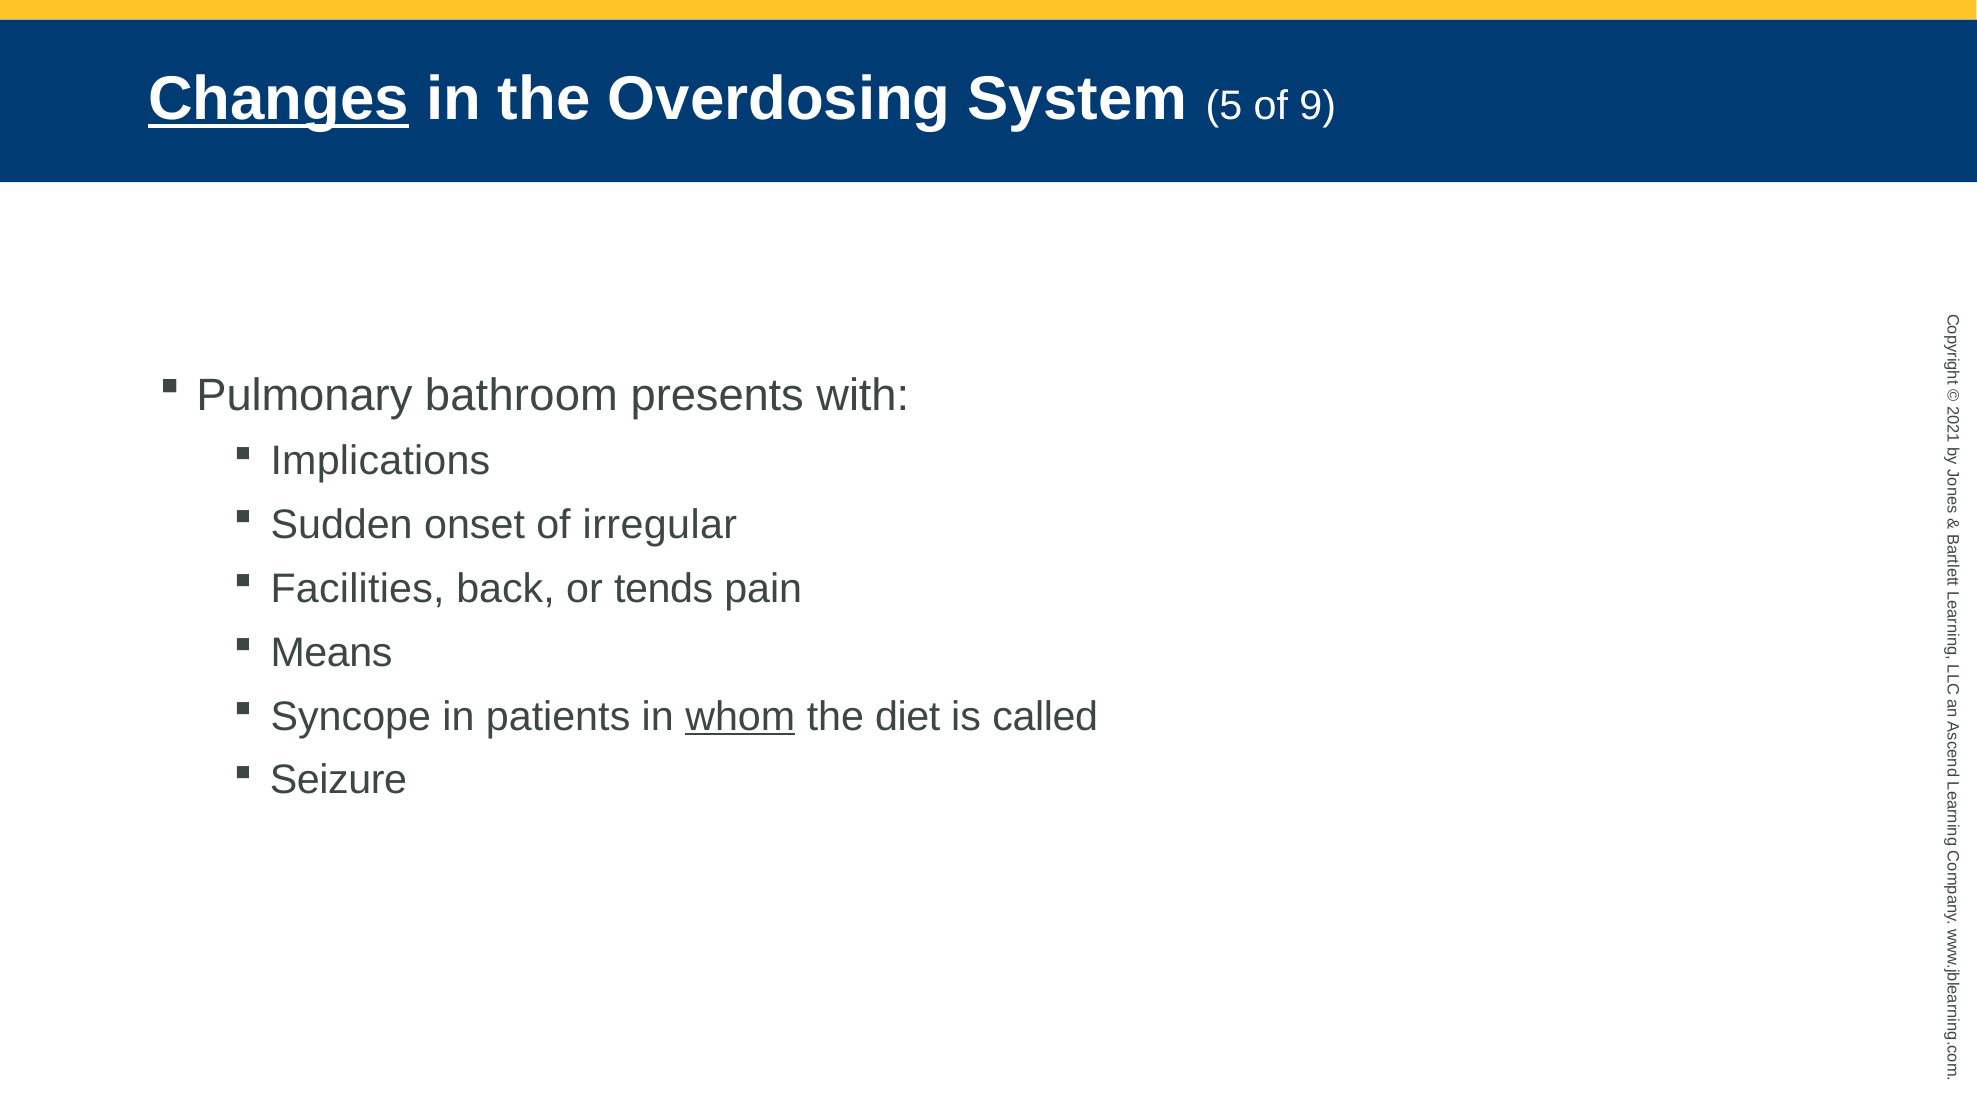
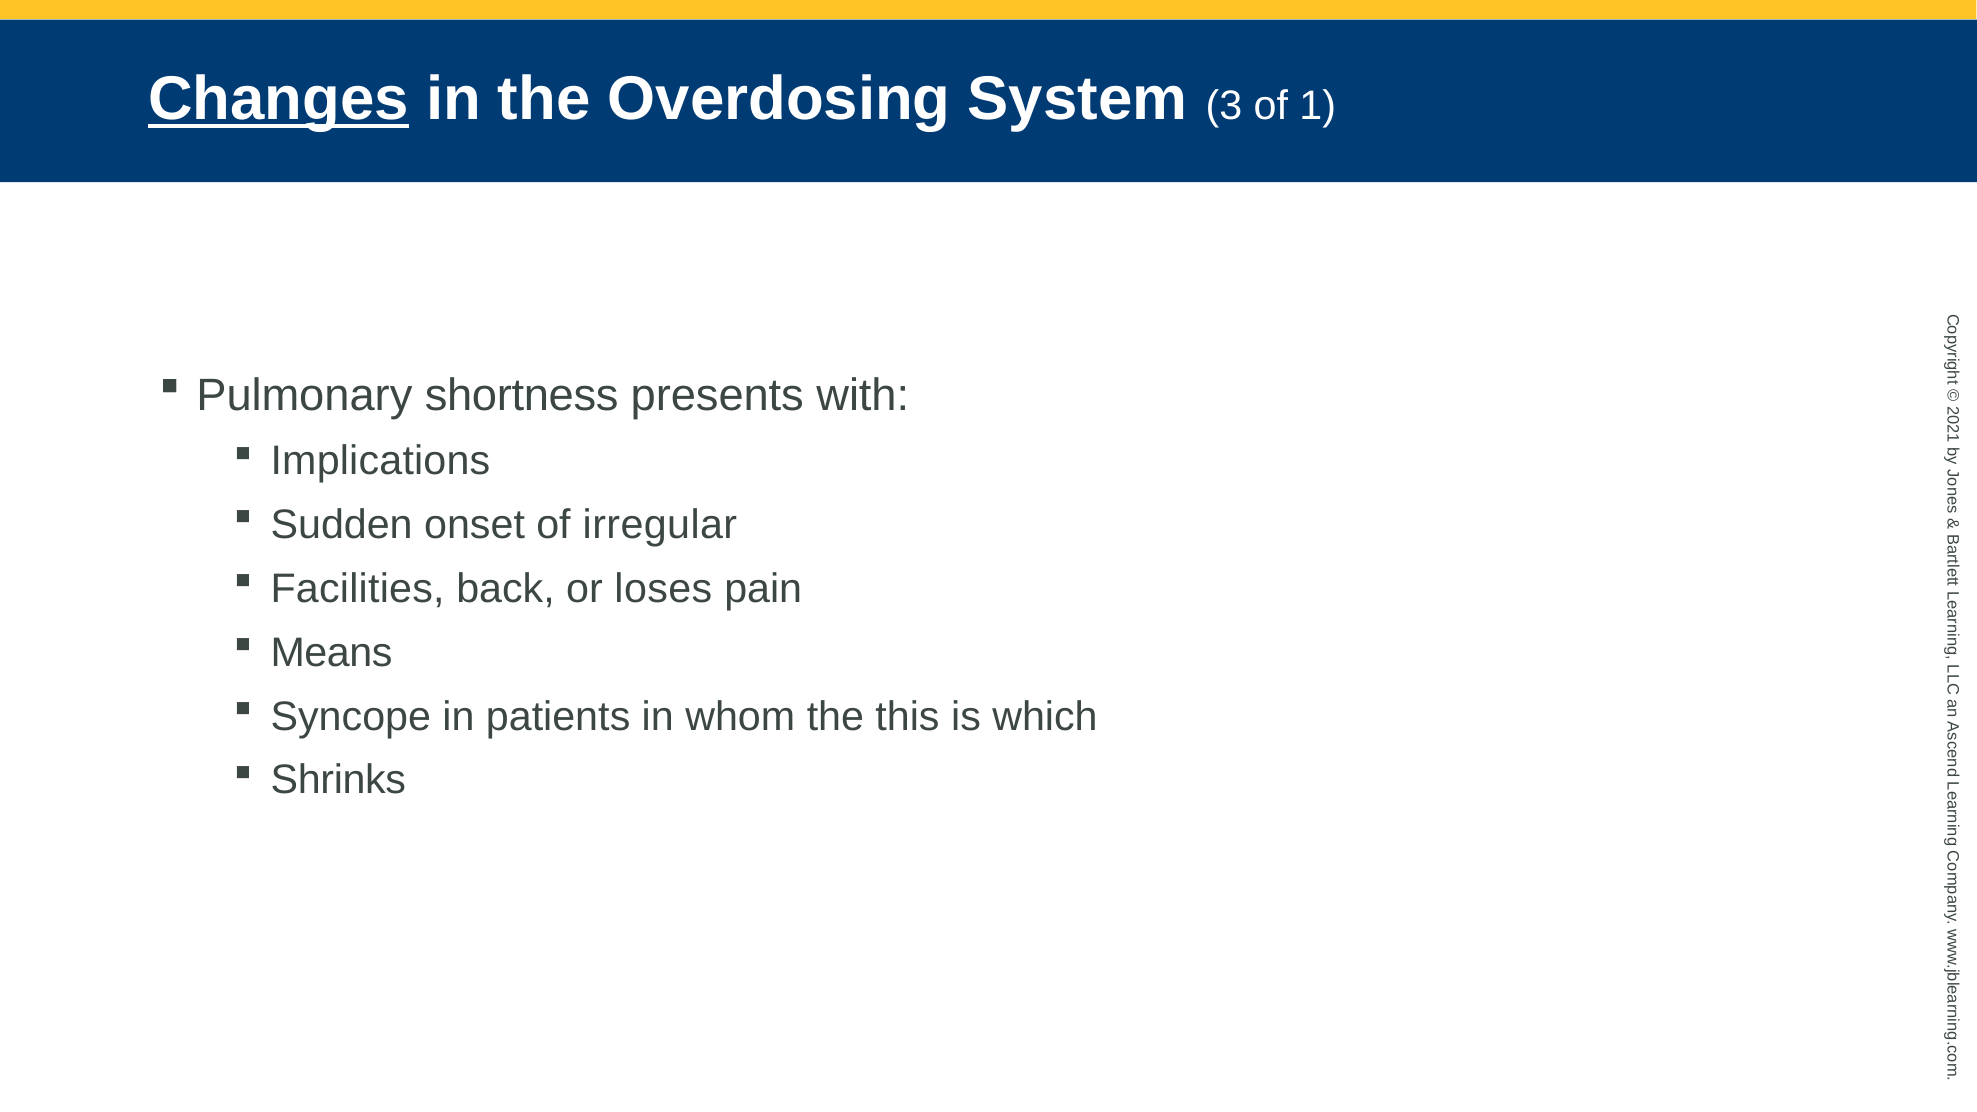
5: 5 -> 3
of 9: 9 -> 1
bathroom: bathroom -> shortness
tends: tends -> loses
whom underline: present -> none
diet: diet -> this
called: called -> which
Seizure: Seizure -> Shrinks
